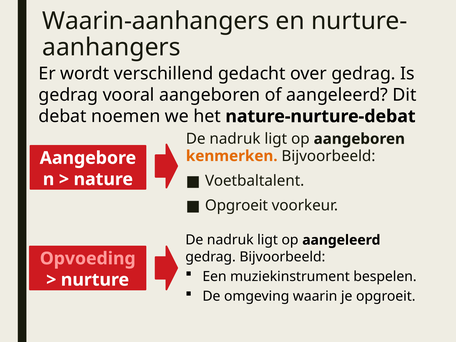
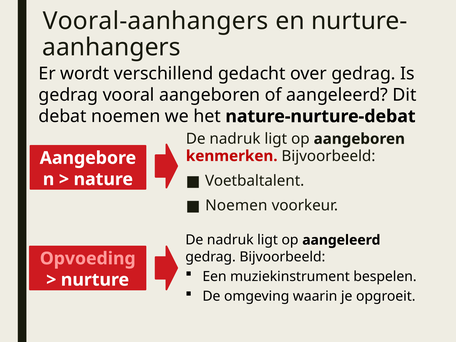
Waarin-aanhangers: Waarin-aanhangers -> Vooral-aanhangers
kenmerken colour: orange -> red
Opgroeit at (236, 206): Opgroeit -> Noemen
